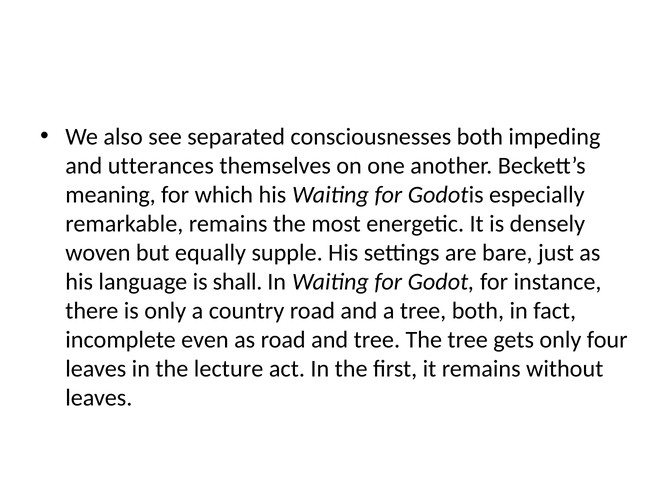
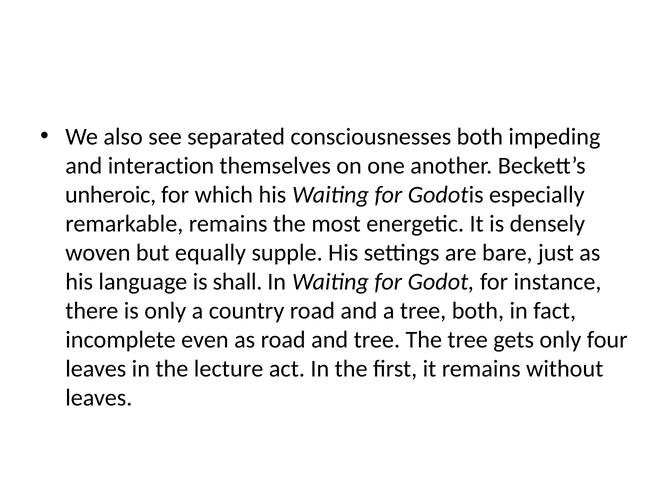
utterances: utterances -> interaction
meaning: meaning -> unheroic
